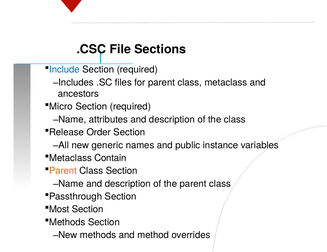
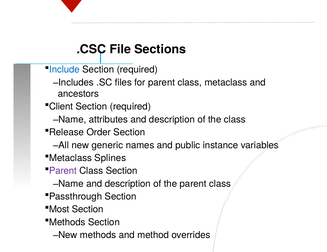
Micro: Micro -> Client
Contain: Contain -> Splines
Parent at (63, 171) colour: orange -> purple
